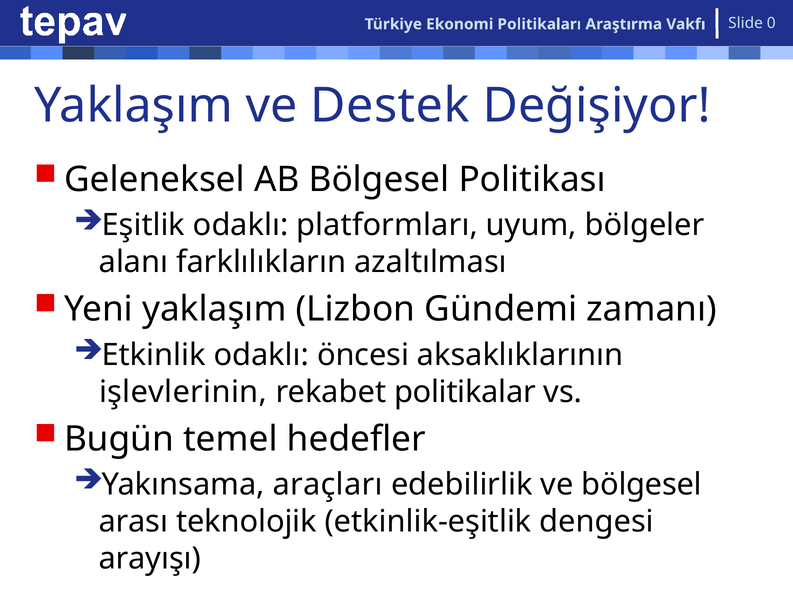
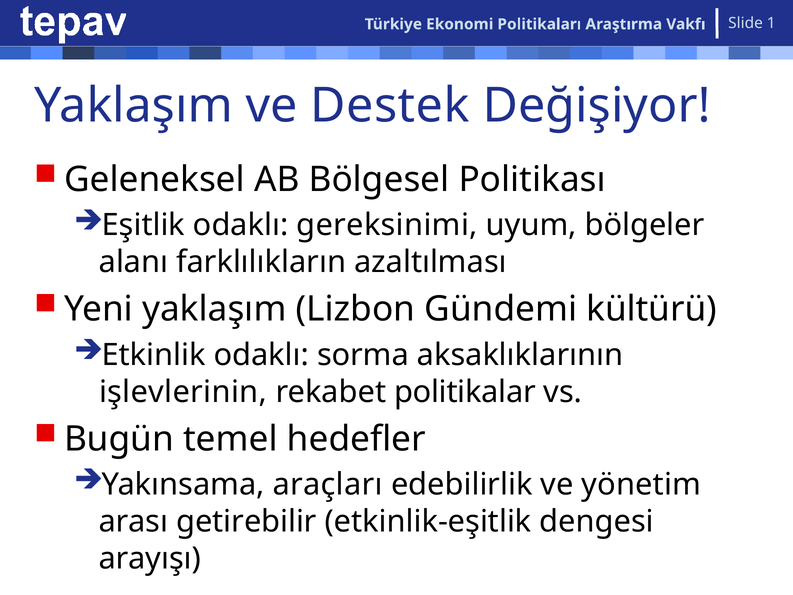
0: 0 -> 1
platformları: platformları -> gereksinimi
zamanı: zamanı -> kültürü
öncesi: öncesi -> sorma
ve bölgesel: bölgesel -> yönetim
teknolojik: teknolojik -> getirebilir
